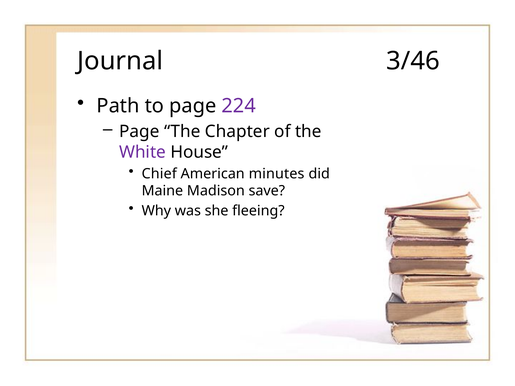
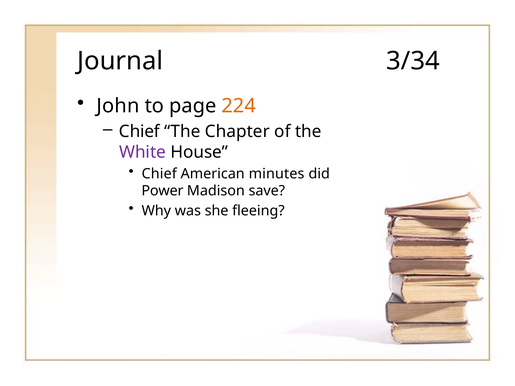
3/46: 3/46 -> 3/34
Path: Path -> John
224 colour: purple -> orange
Page at (139, 132): Page -> Chief
Maine: Maine -> Power
